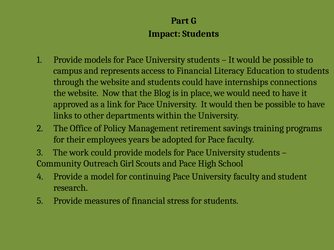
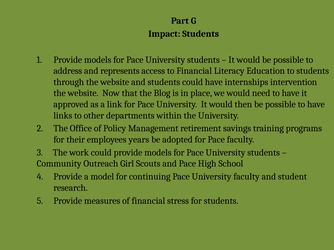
campus: campus -> address
connections: connections -> intervention
